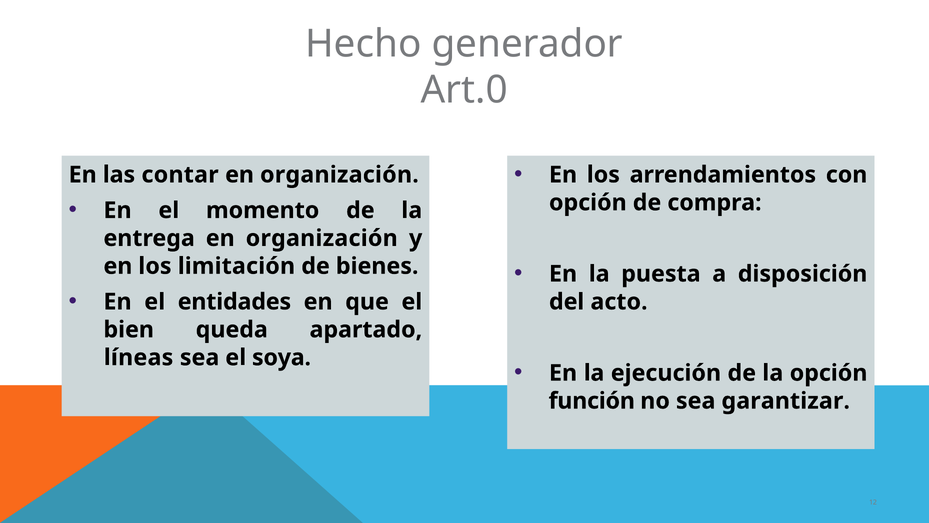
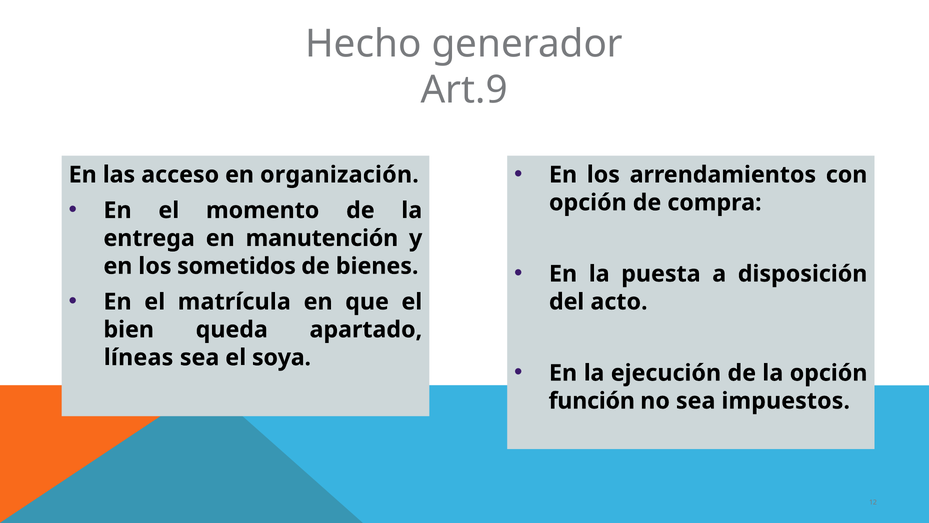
Art.0: Art.0 -> Art.9
contar: contar -> acceso
entrega en organización: organización -> manutención
limitación: limitación -> sometidos
entidades: entidades -> matrícula
garantizar: garantizar -> impuestos
